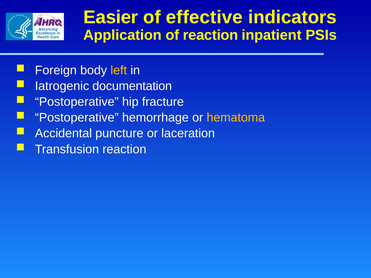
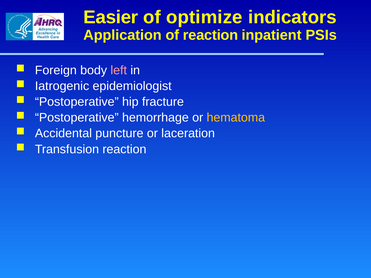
effective: effective -> optimize
left colour: yellow -> pink
documentation: documentation -> epidemiologist
